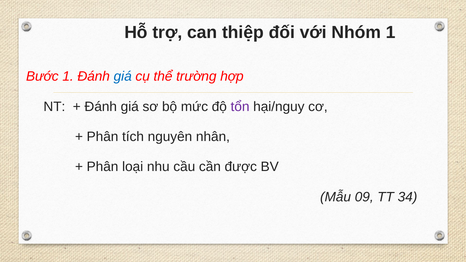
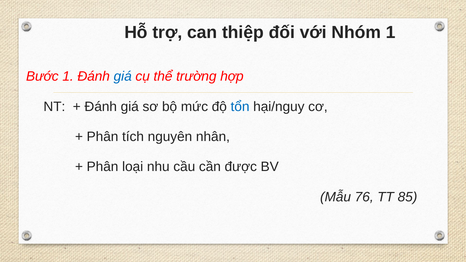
tổn colour: purple -> blue
09: 09 -> 76
34: 34 -> 85
